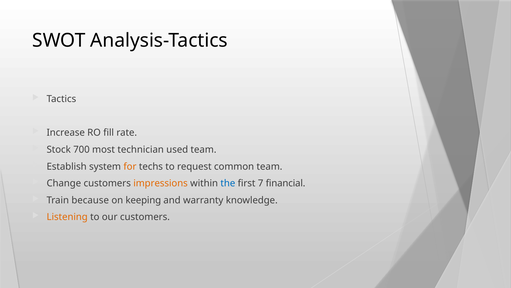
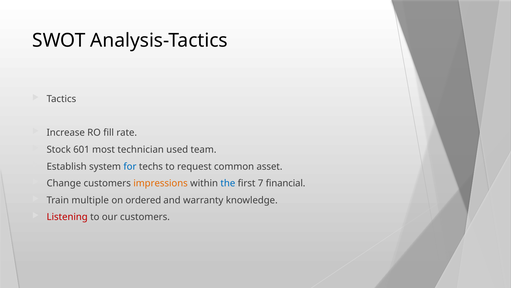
700: 700 -> 601
for colour: orange -> blue
common team: team -> asset
because: because -> multiple
keeping: keeping -> ordered
Listening colour: orange -> red
